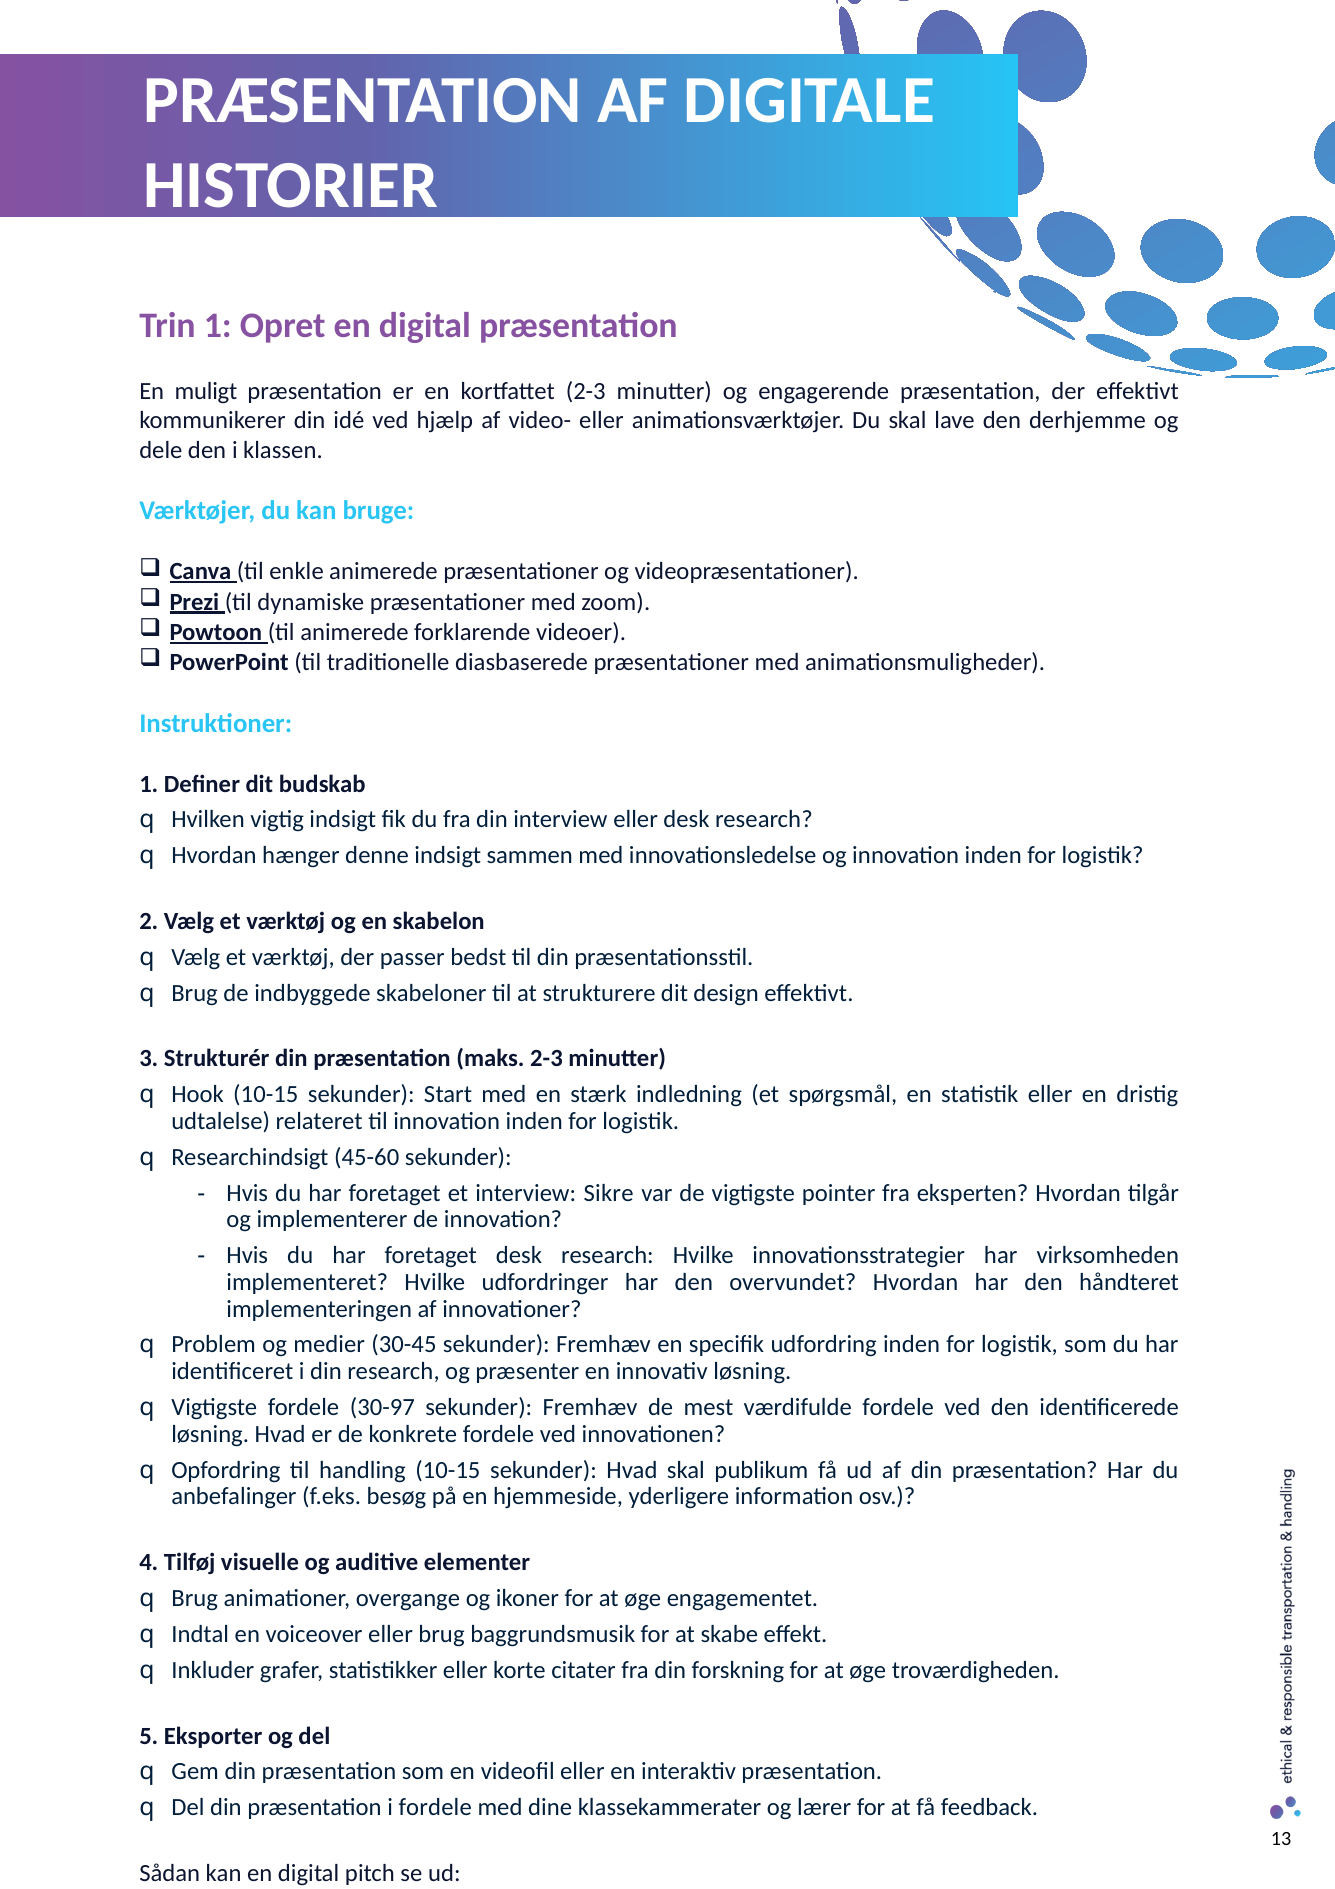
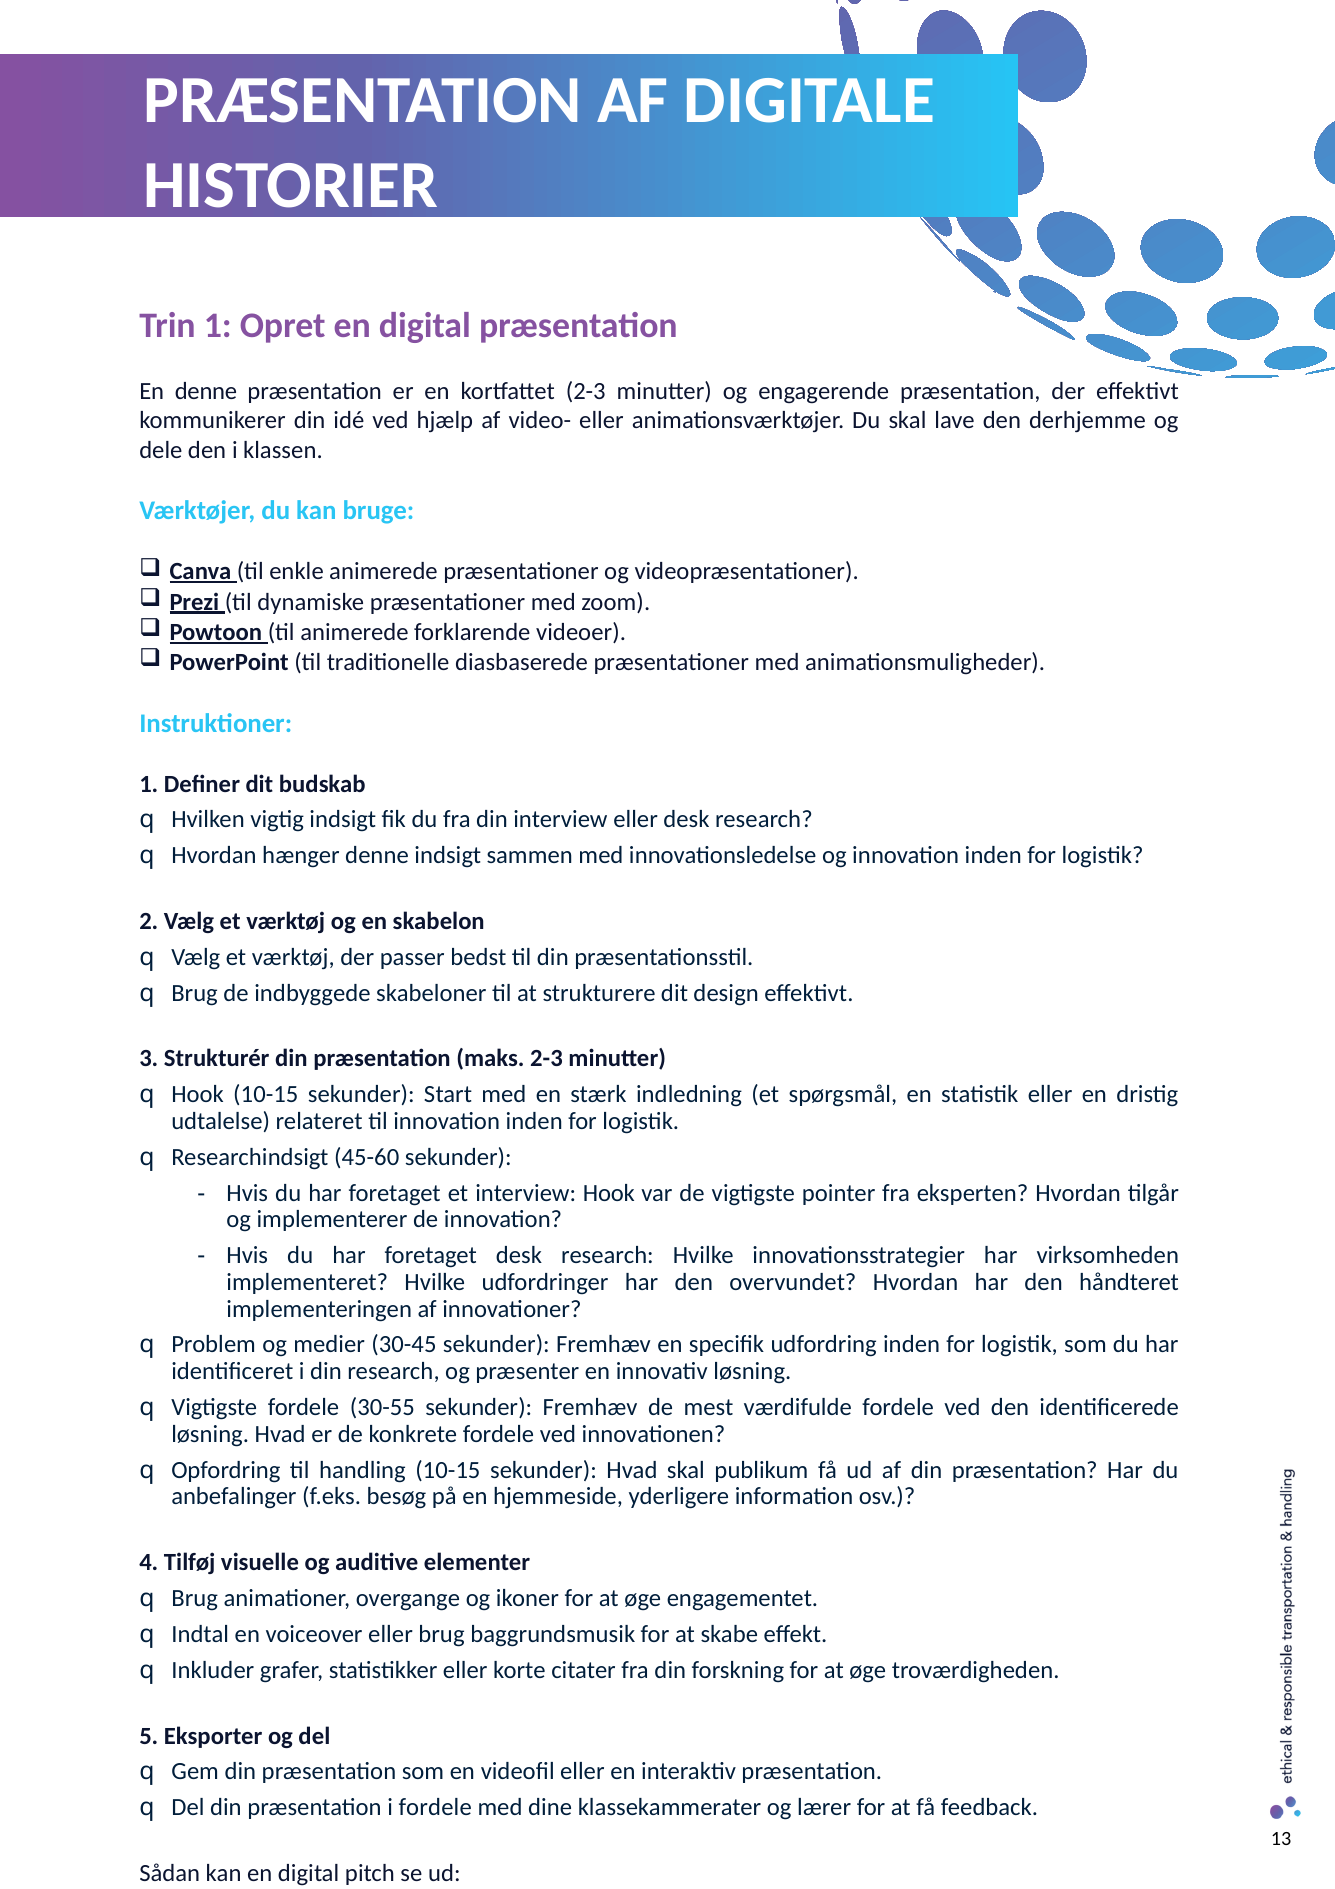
En muligt: muligt -> denne
interview Sikre: Sikre -> Hook
30-97: 30-97 -> 30-55
